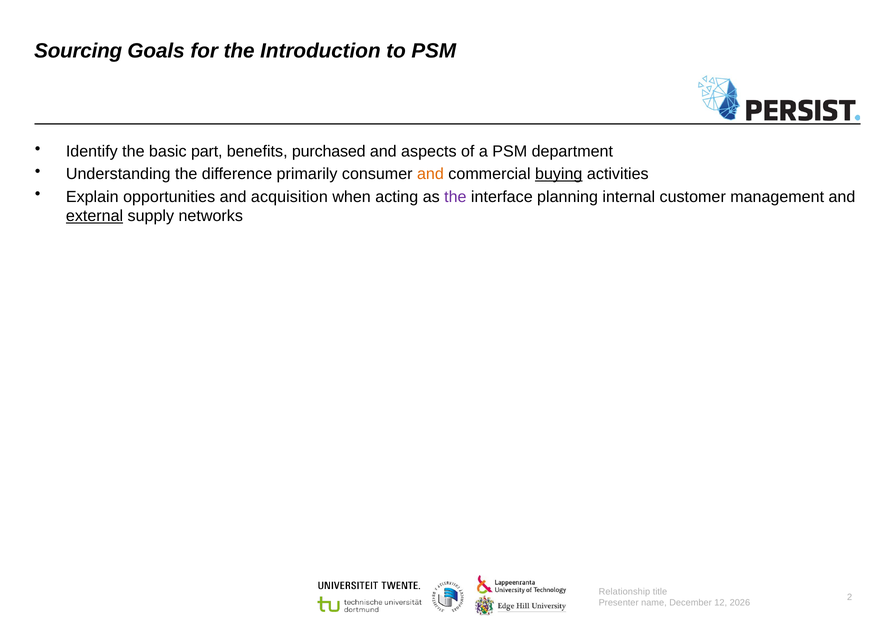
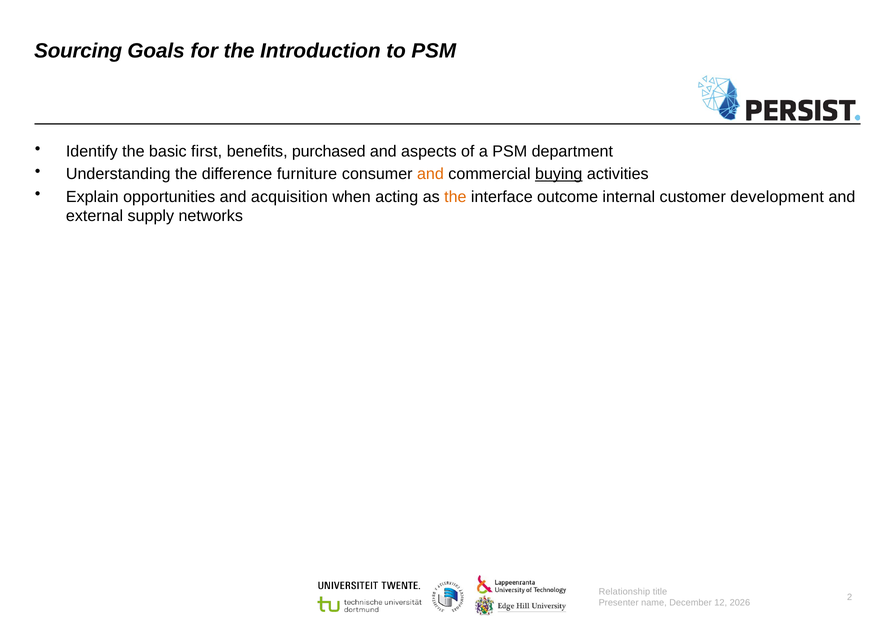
part: part -> first
primarily: primarily -> furniture
the at (455, 197) colour: purple -> orange
planning: planning -> outcome
management: management -> development
external underline: present -> none
